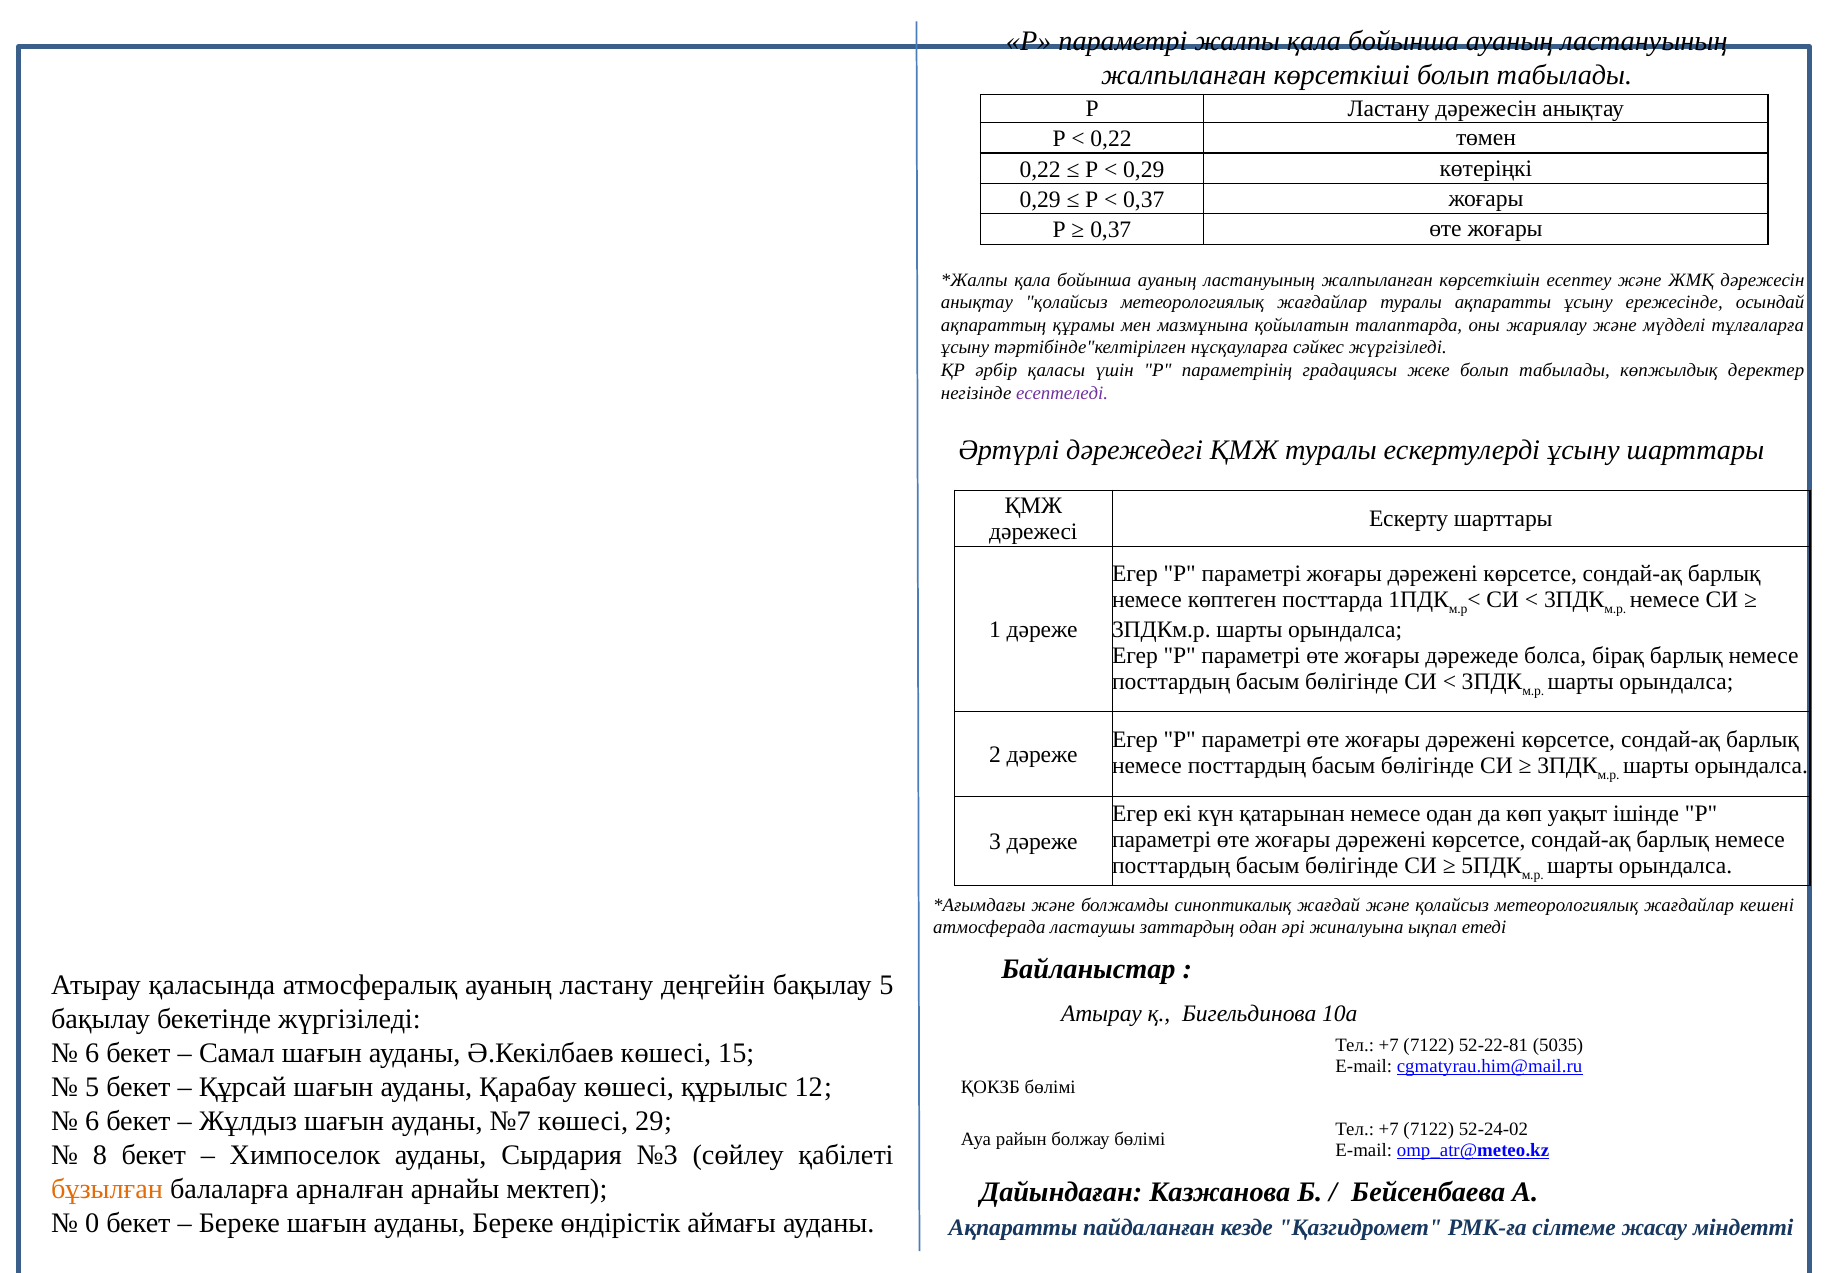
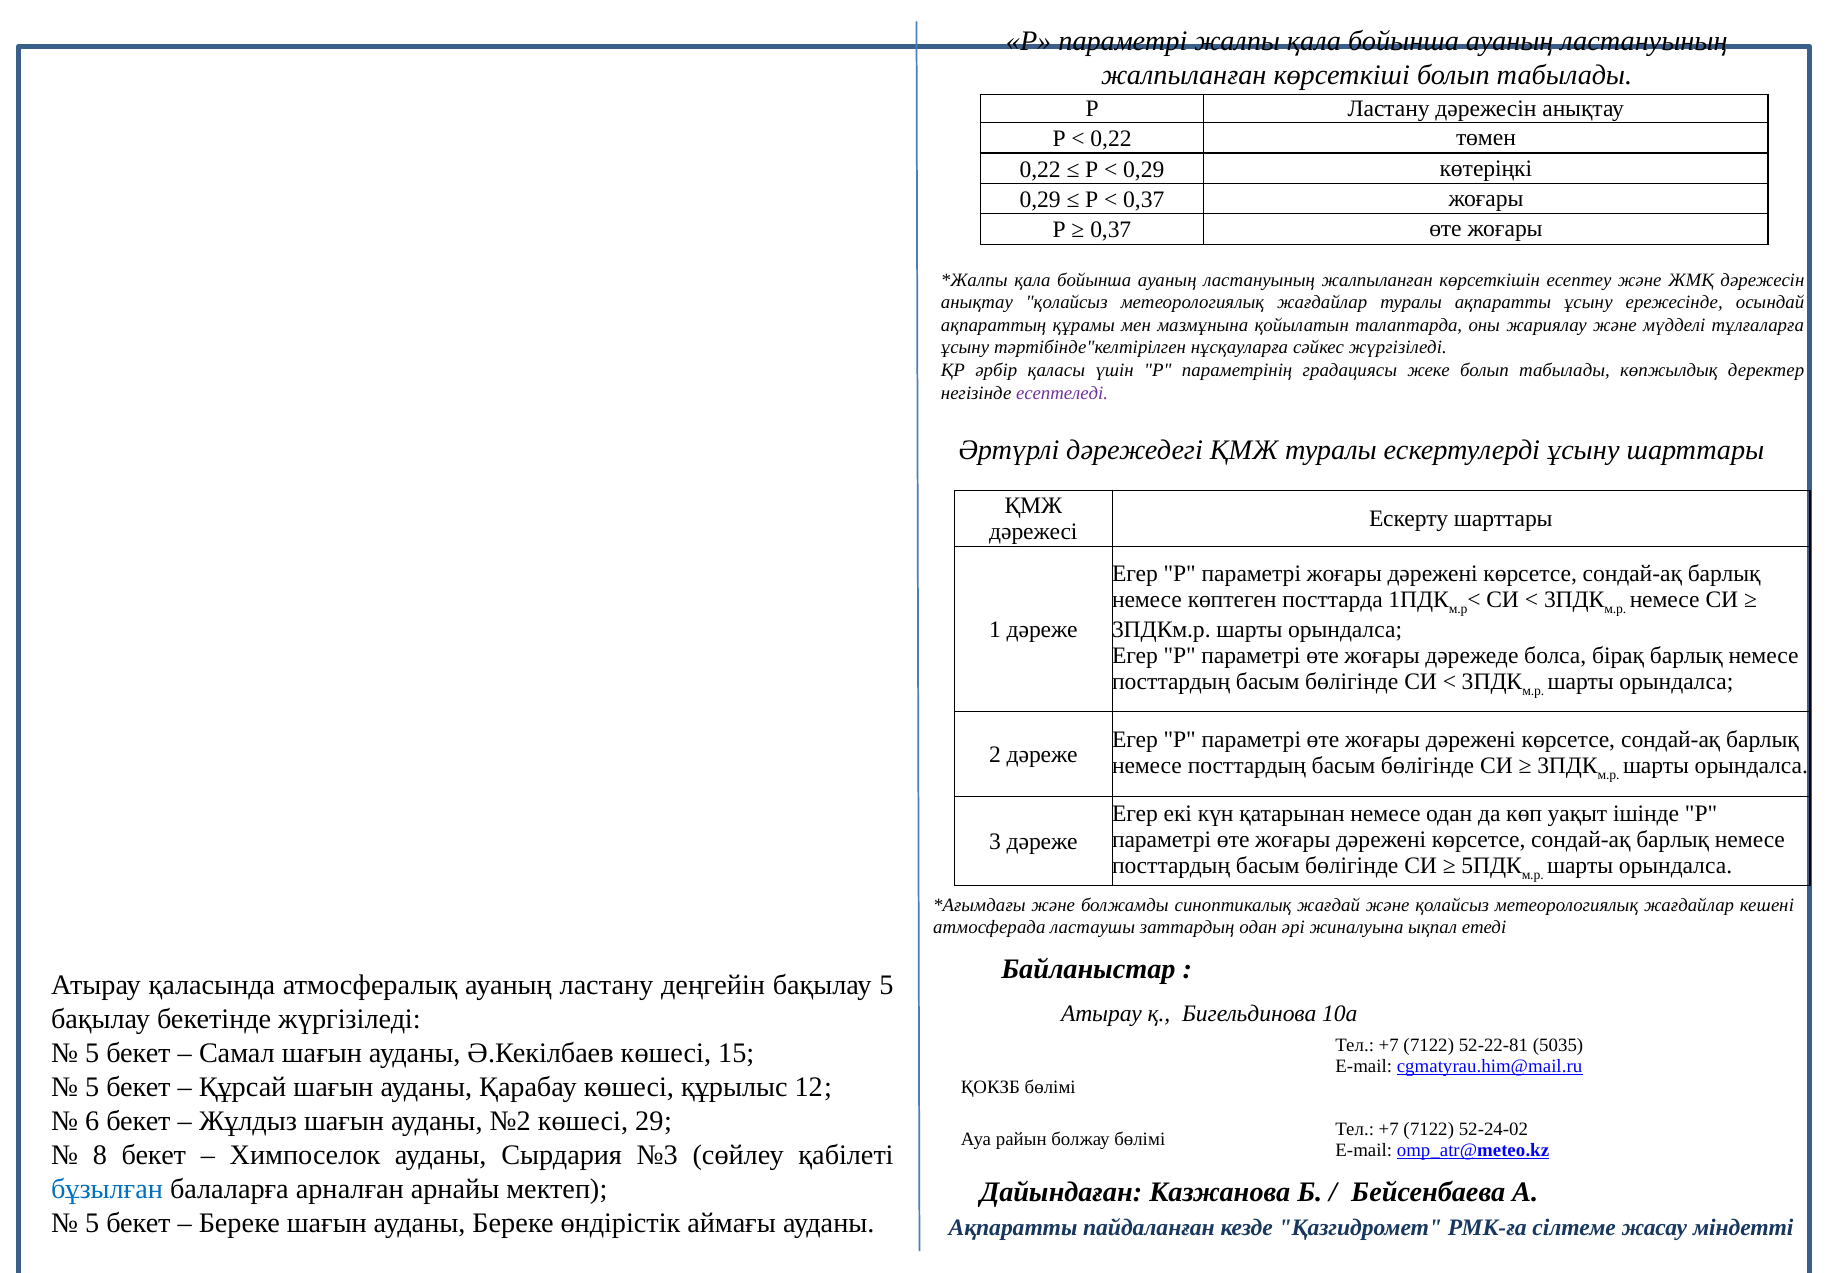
6 at (92, 1053): 6 -> 5
№7: №7 -> №2
бұзылған colour: orange -> blue
0 at (92, 1223): 0 -> 5
